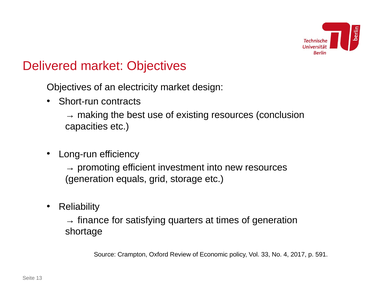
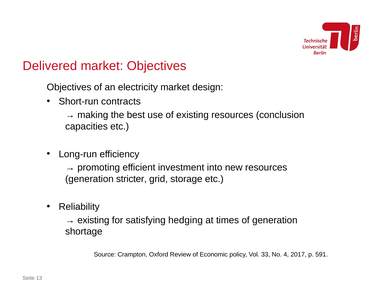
equals: equals -> stricter
finance at (93, 220): finance -> existing
quarters: quarters -> hedging
